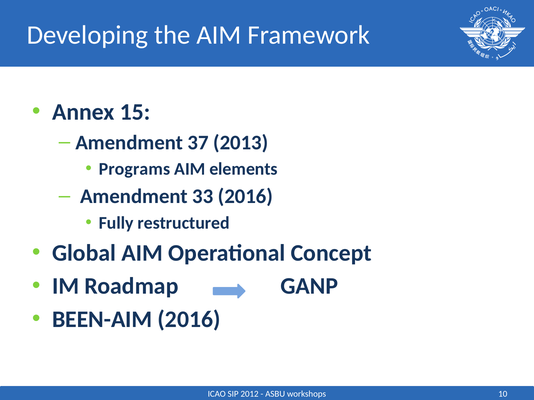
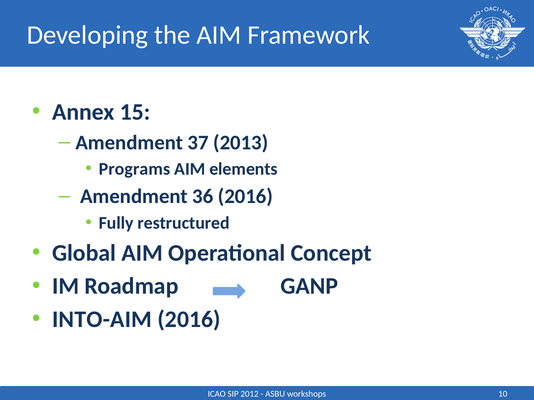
33: 33 -> 36
BEEN-AIM: BEEN-AIM -> INTO-AIM
